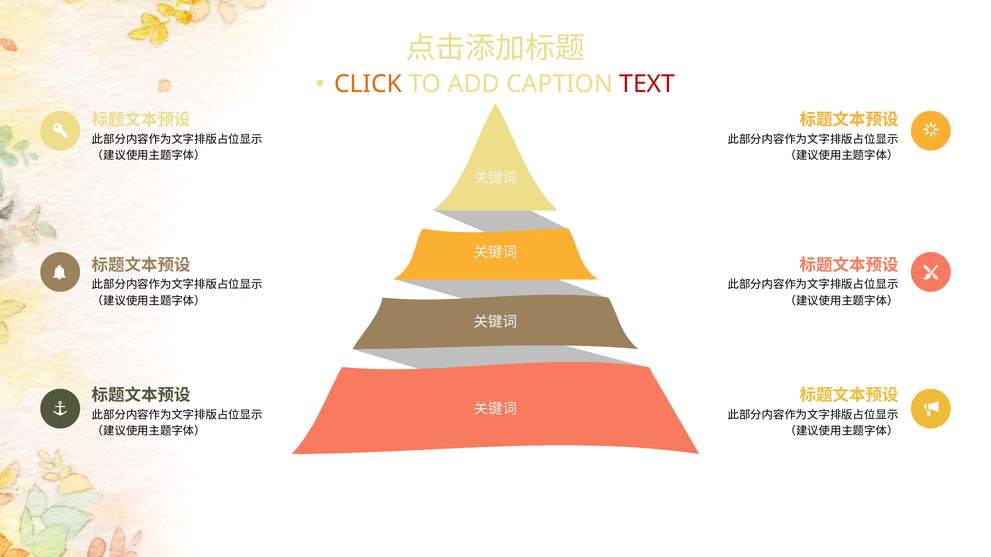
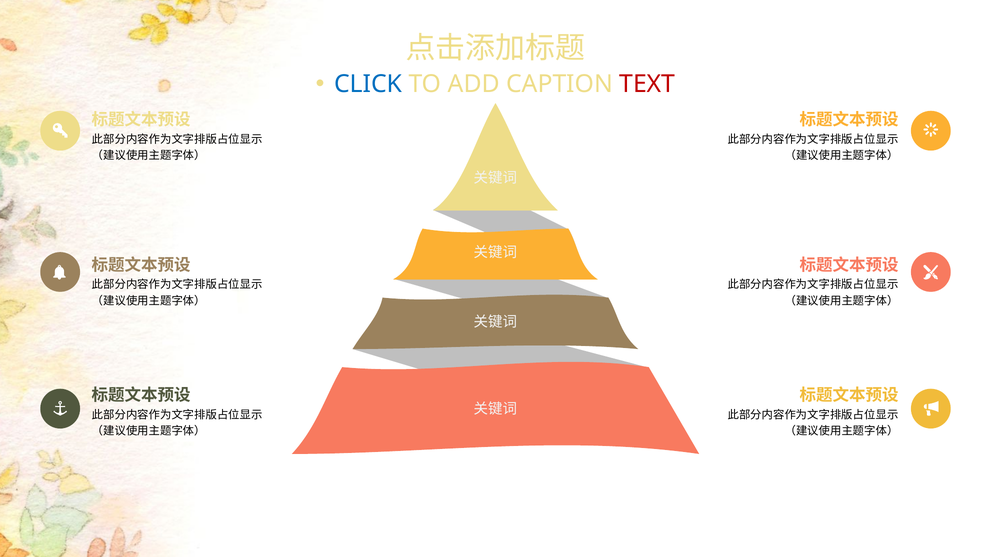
CLICK colour: orange -> blue
